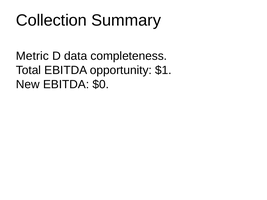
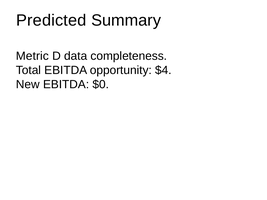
Collection: Collection -> Predicted
$1: $1 -> $4
